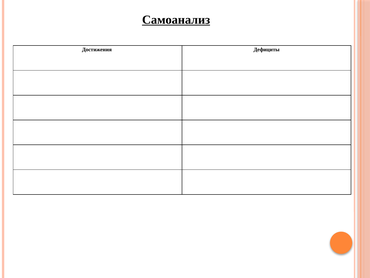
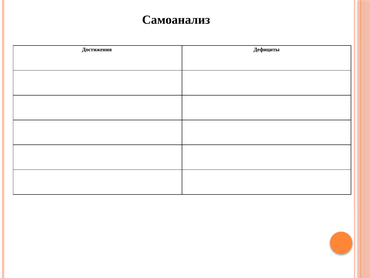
Самоанализ underline: present -> none
